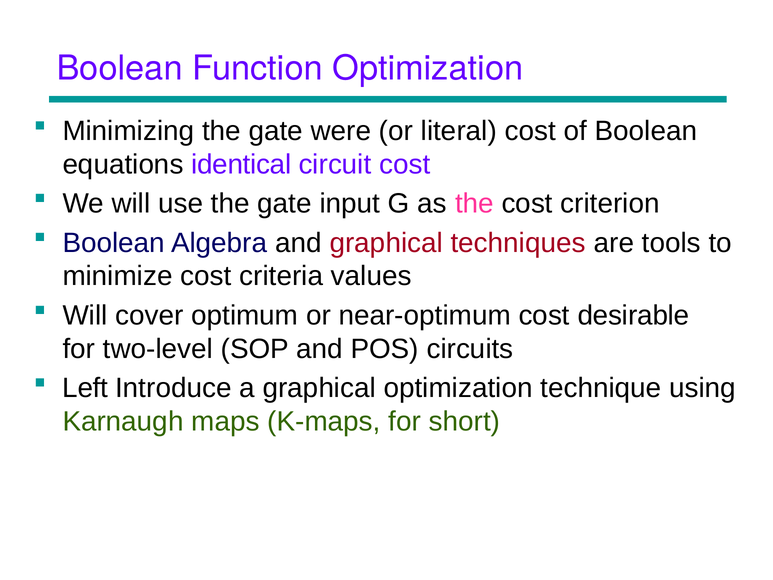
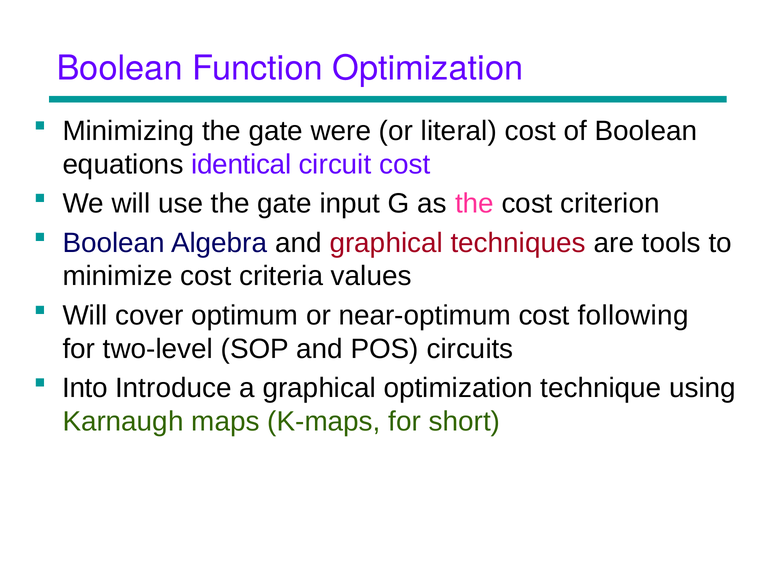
desirable: desirable -> following
Left: Left -> Into
